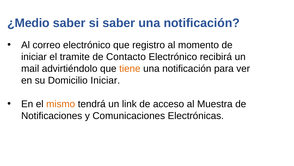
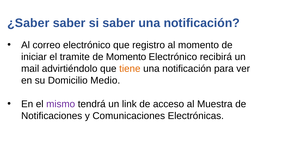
¿Medio: ¿Medio -> ¿Saber
de Contacto: Contacto -> Momento
Domicilio Iniciar: Iniciar -> Medio
mismo colour: orange -> purple
